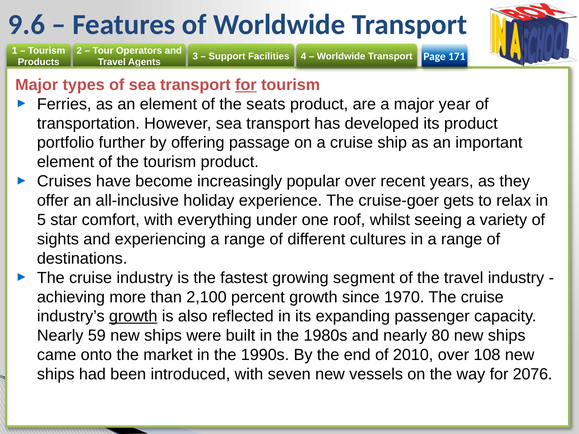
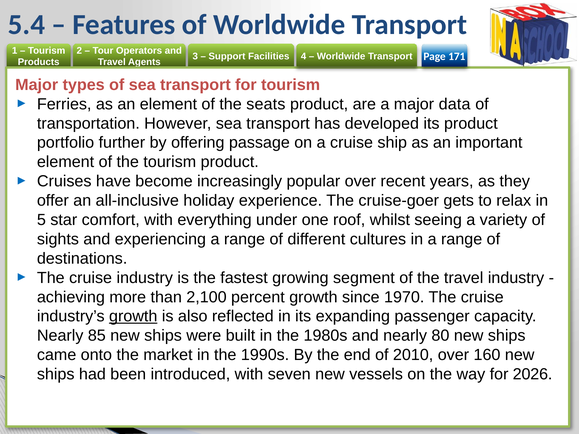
9.6: 9.6 -> 5.4
for at (246, 85) underline: present -> none
year: year -> data
59: 59 -> 85
108: 108 -> 160
2076: 2076 -> 2026
